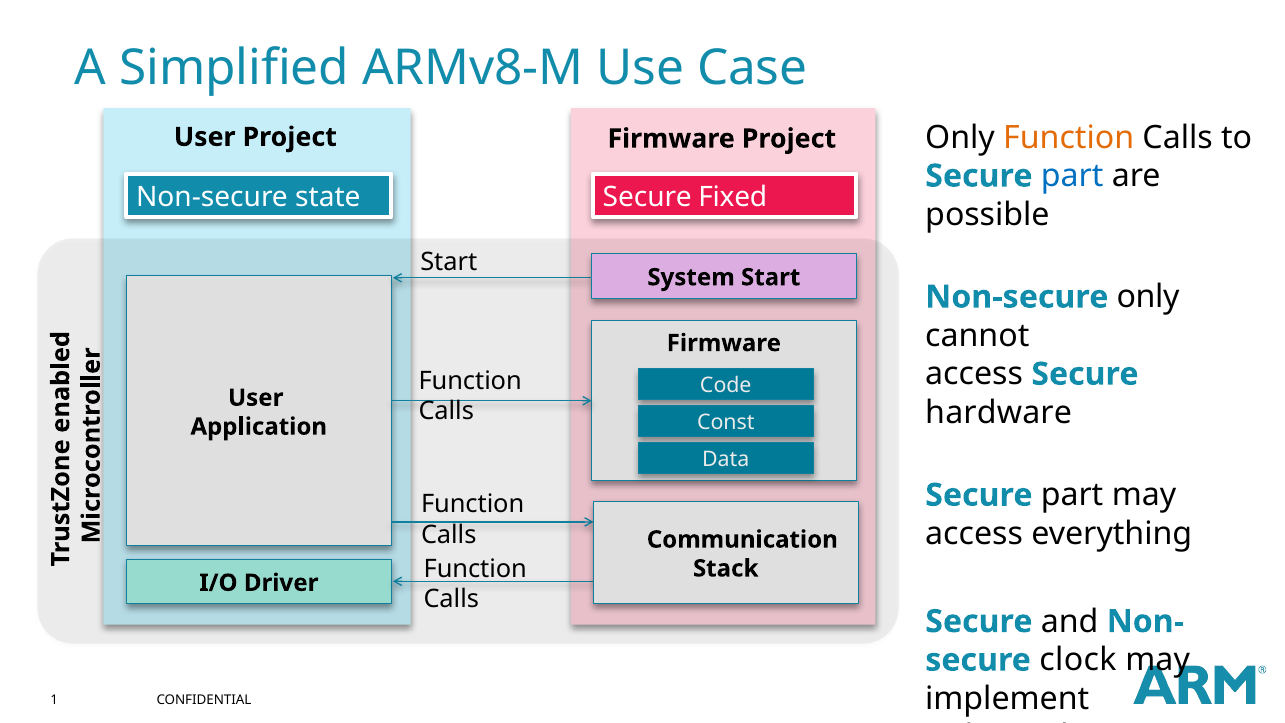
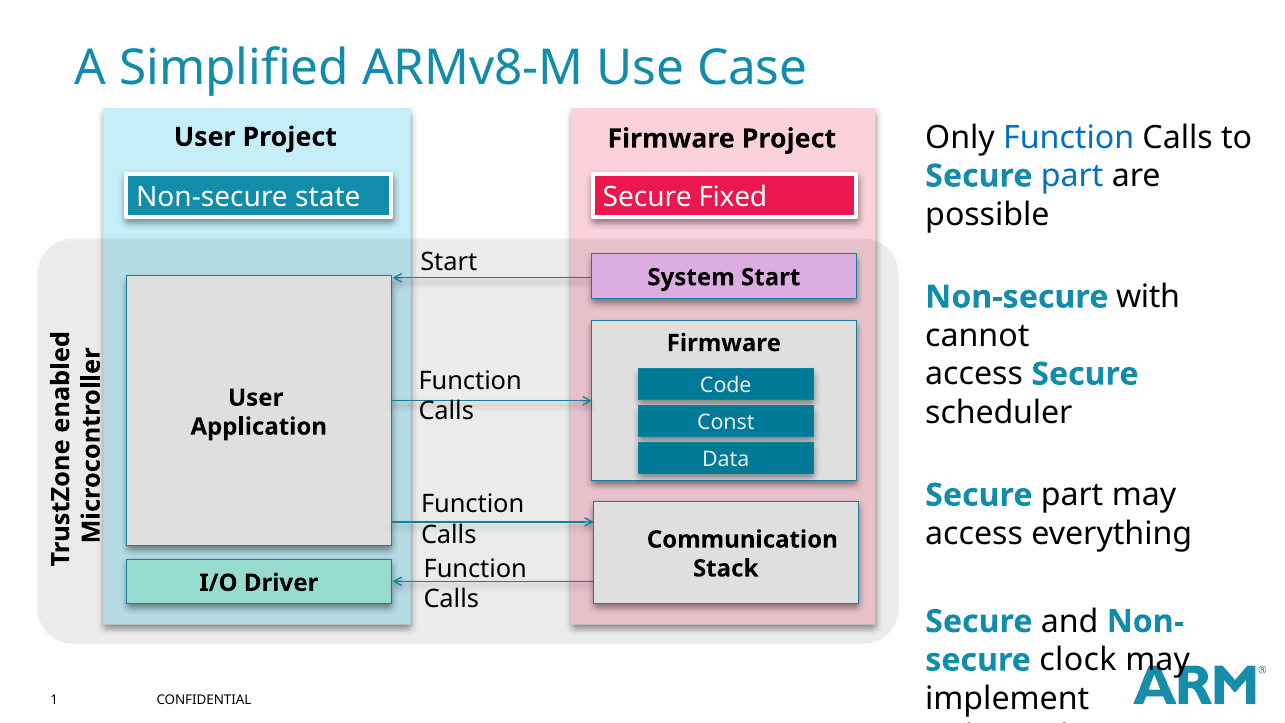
Function at (1069, 137) colour: orange -> blue
Non-secure only: only -> with
hardware: hardware -> scheduler
